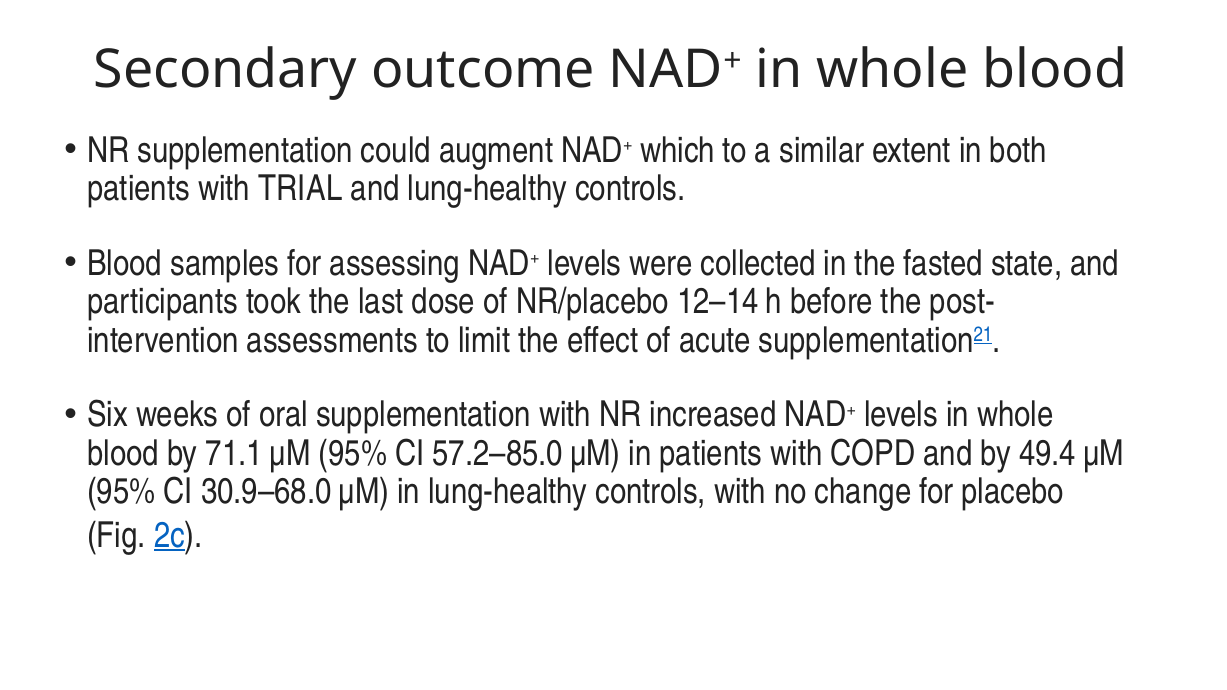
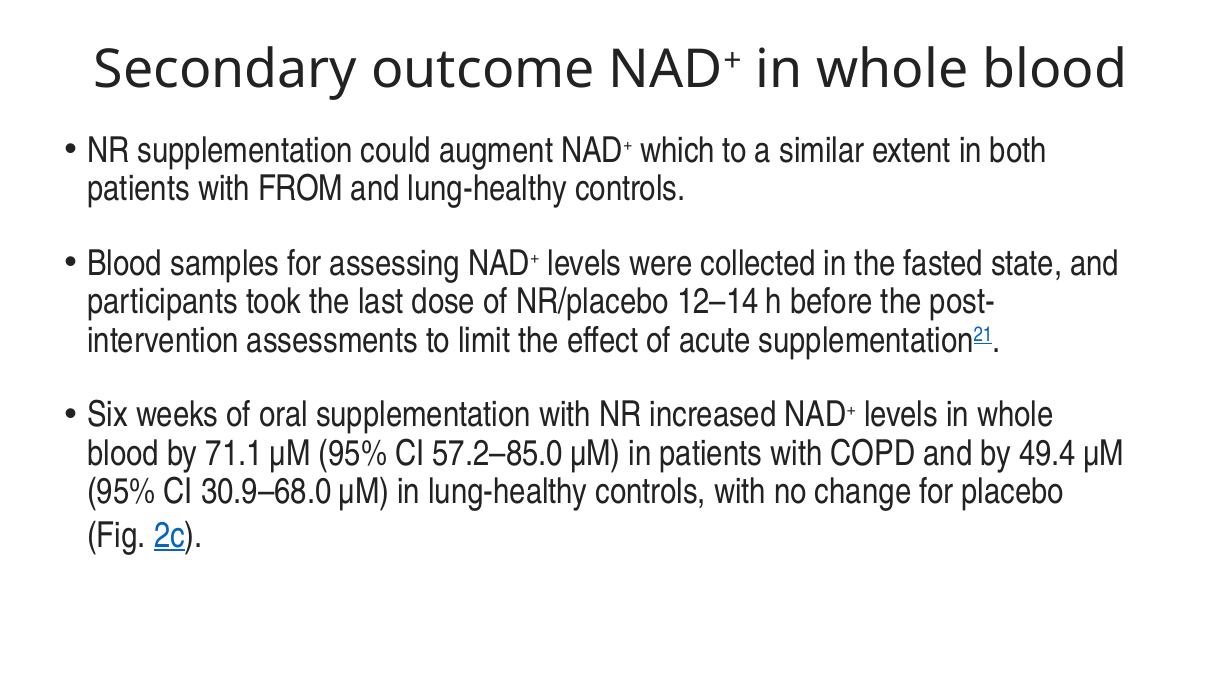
TRIAL: TRIAL -> FROM
